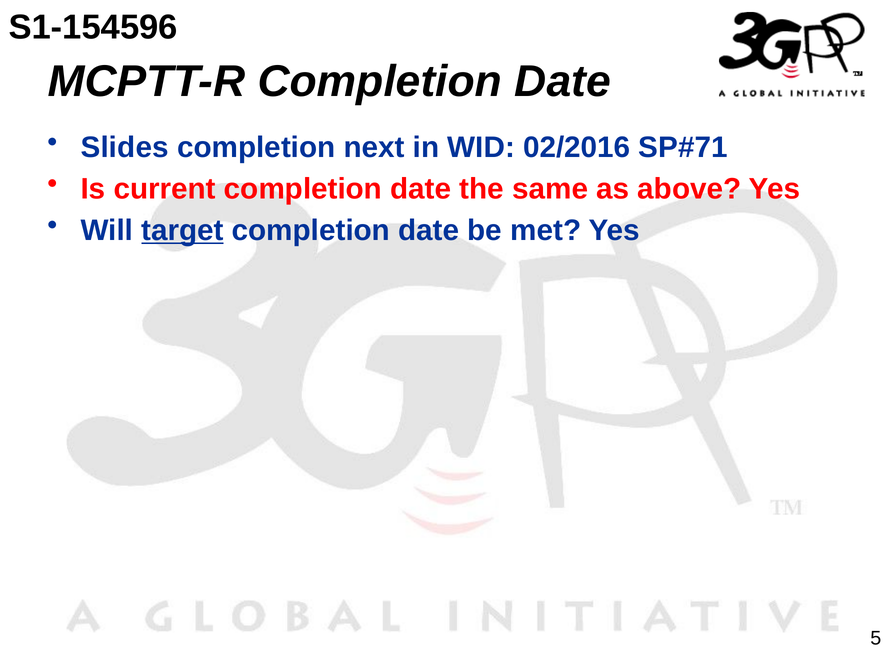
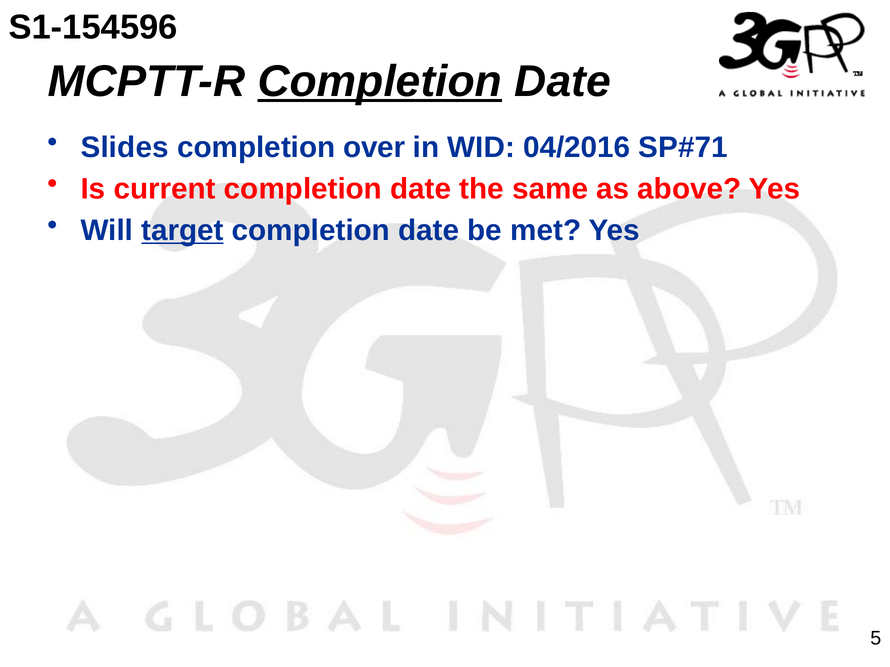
Completion at (380, 81) underline: none -> present
next: next -> over
02/2016: 02/2016 -> 04/2016
